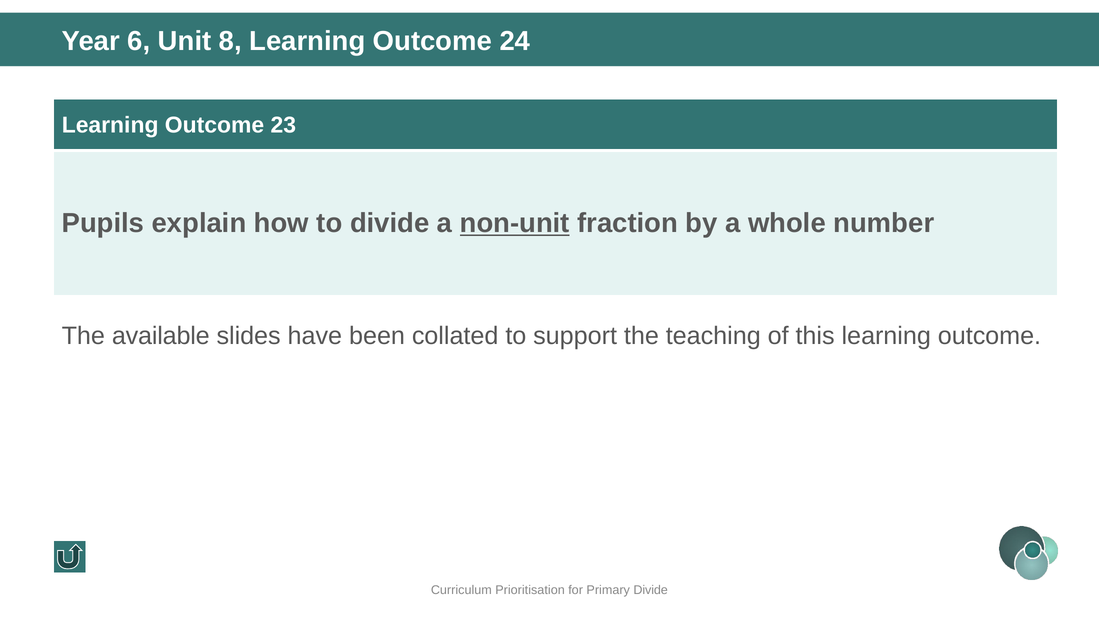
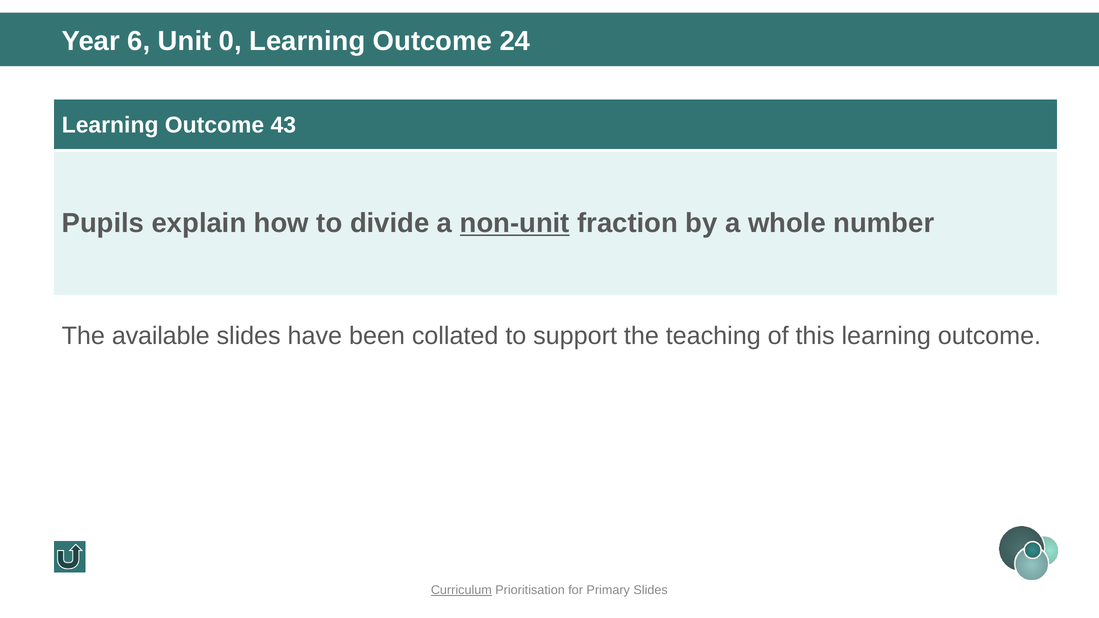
8: 8 -> 0
23: 23 -> 43
Curriculum underline: none -> present
Primary Divide: Divide -> Slides
